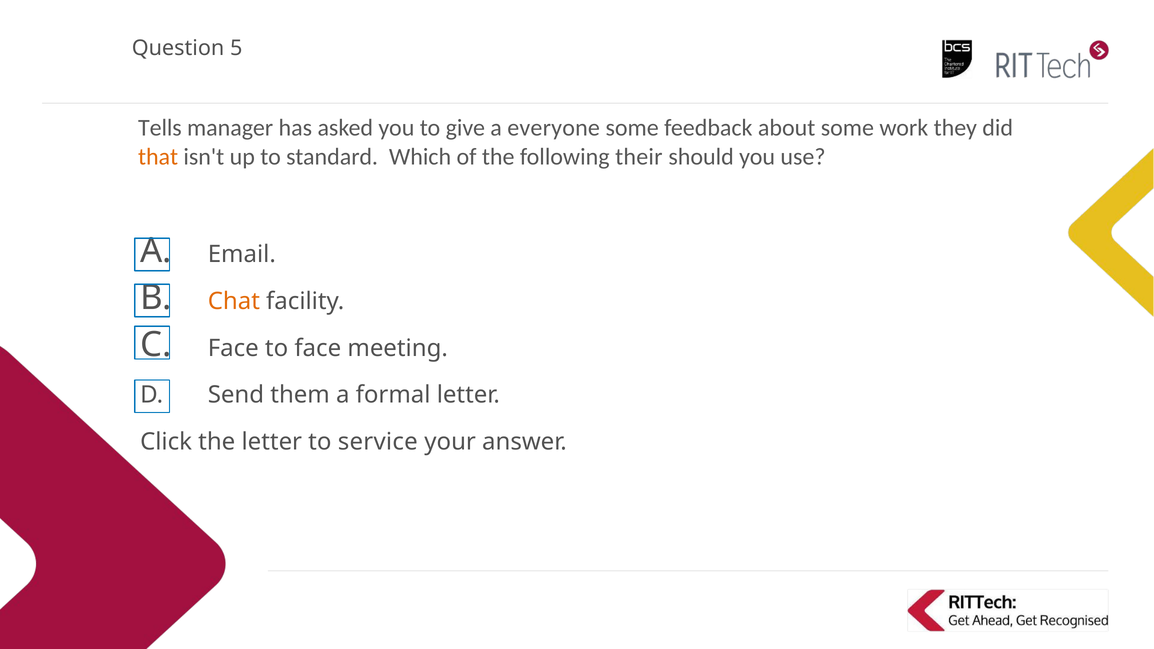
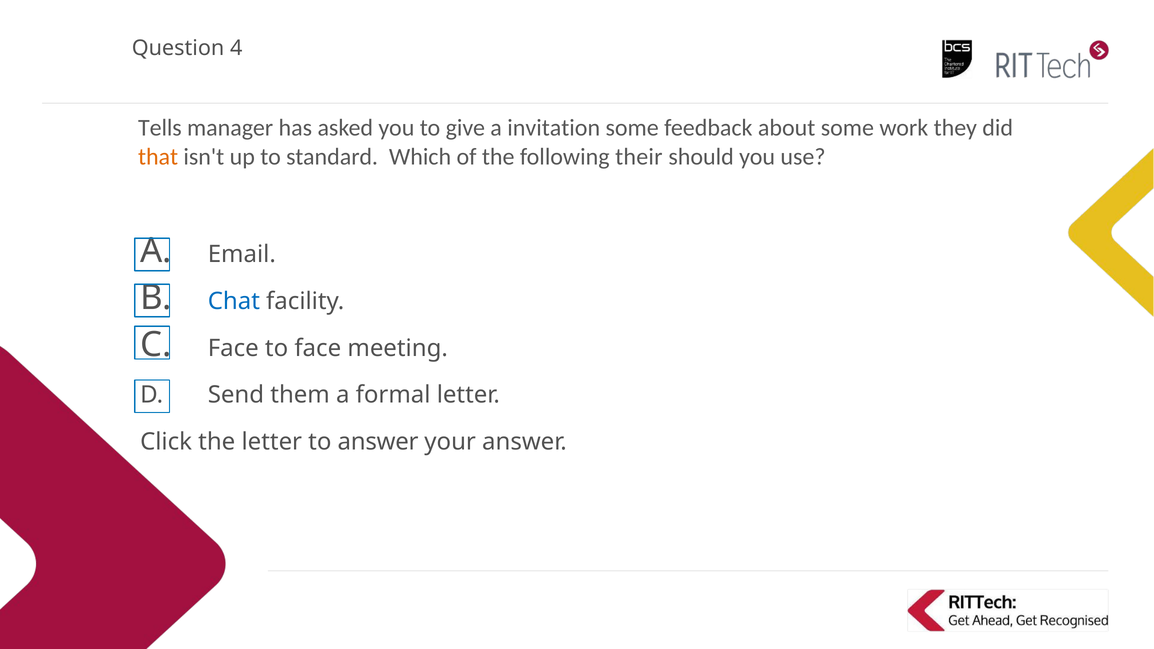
5: 5 -> 4
everyone: everyone -> invitation
Chat colour: orange -> blue
to service: service -> answer
